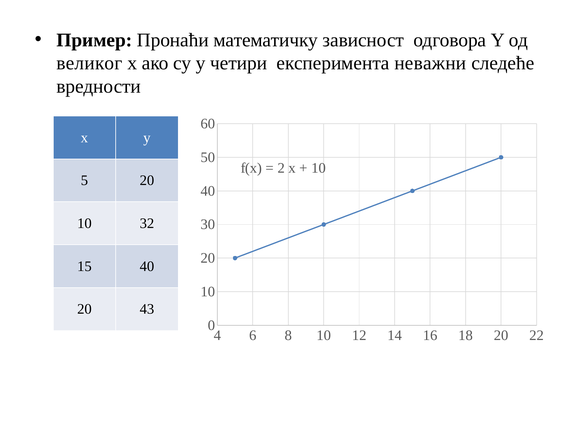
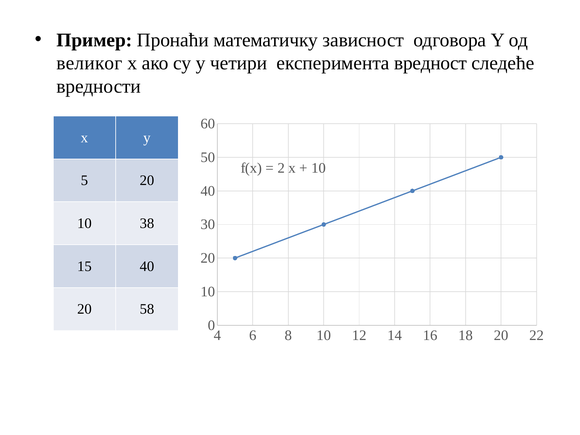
неважни: неважни -> вредност
32: 32 -> 38
43: 43 -> 58
